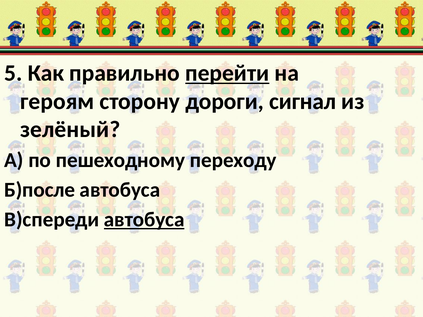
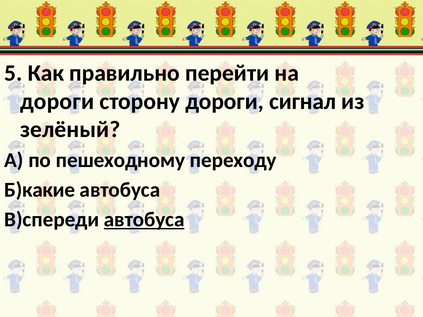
перейти underline: present -> none
героям at (57, 101): героям -> дороги
Б)после: Б)после -> Б)какие
